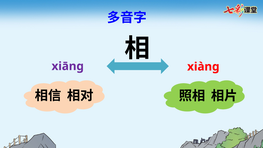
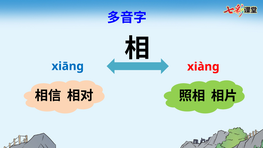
xiāng colour: purple -> blue
